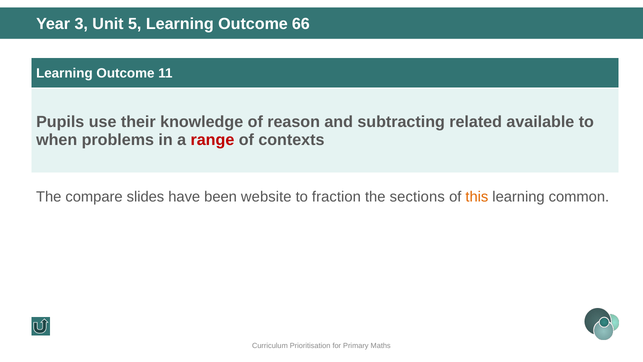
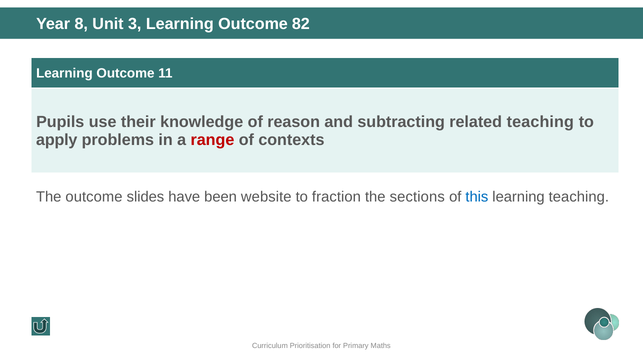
3: 3 -> 8
5: 5 -> 3
66: 66 -> 82
related available: available -> teaching
when: when -> apply
The compare: compare -> outcome
this colour: orange -> blue
learning common: common -> teaching
